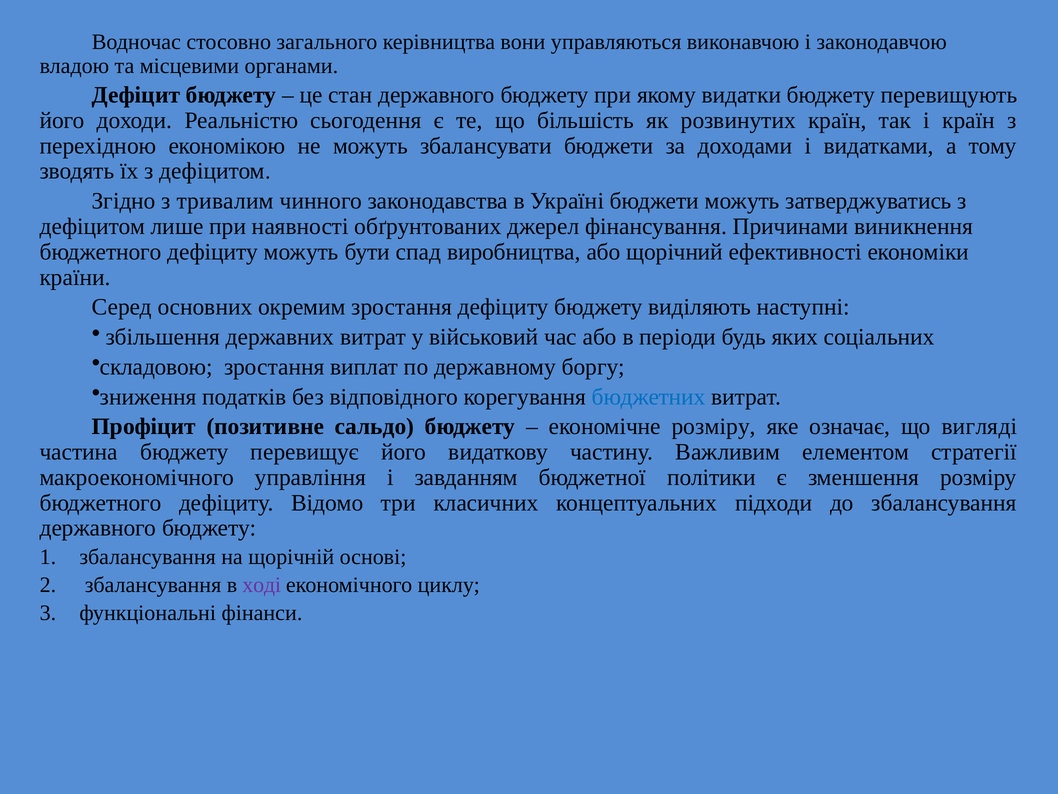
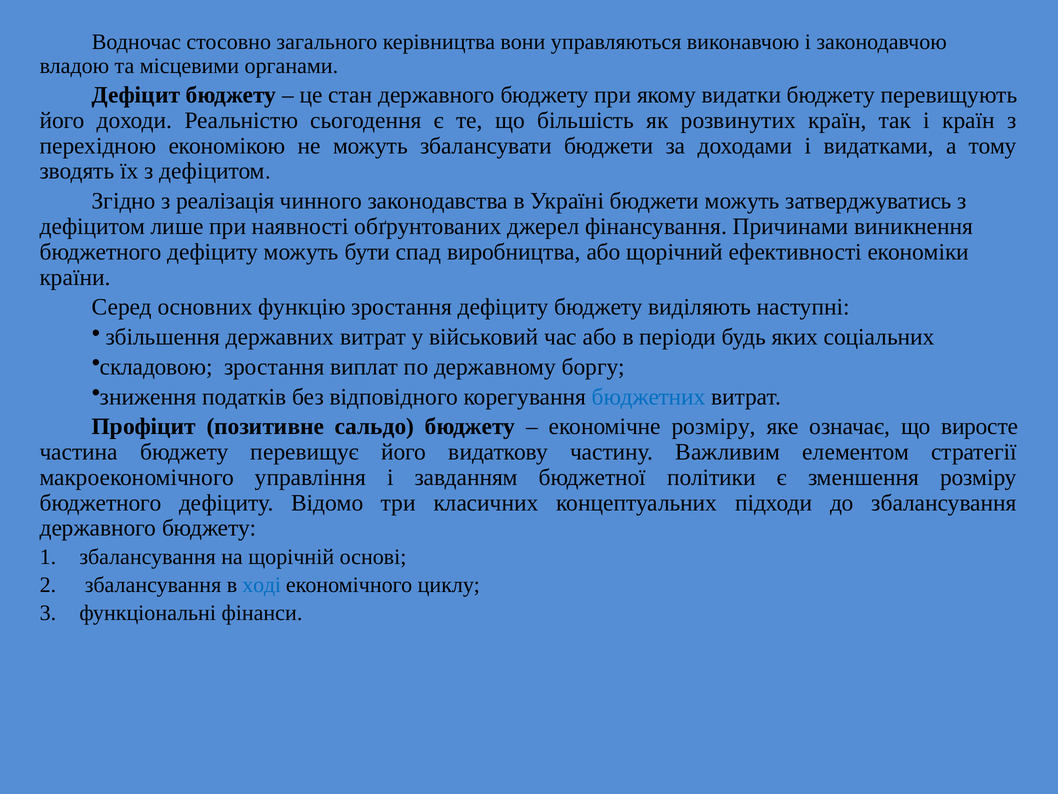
тривалим: тривалим -> реалізація
окремим: окремим -> функцію
вигляді: вигляді -> виросте
ході colour: purple -> blue
